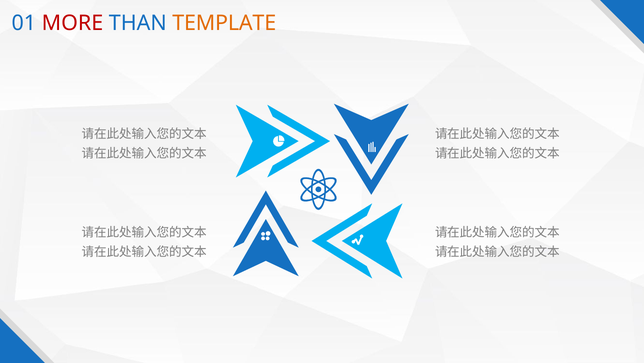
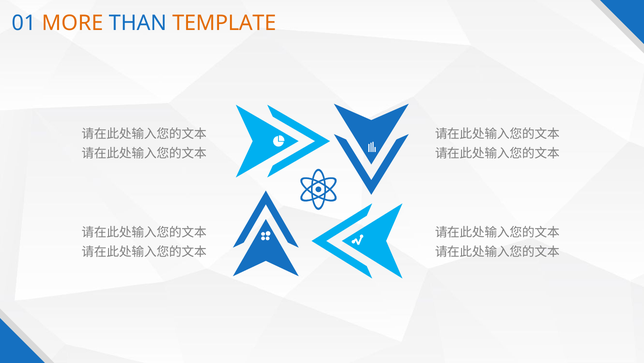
MORE colour: red -> orange
